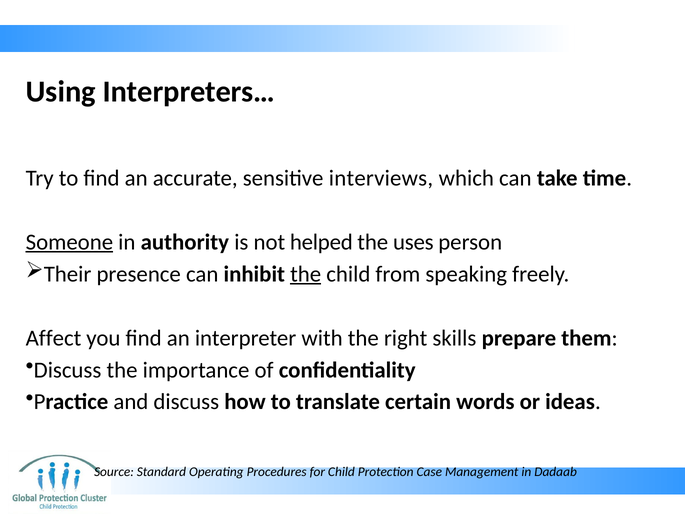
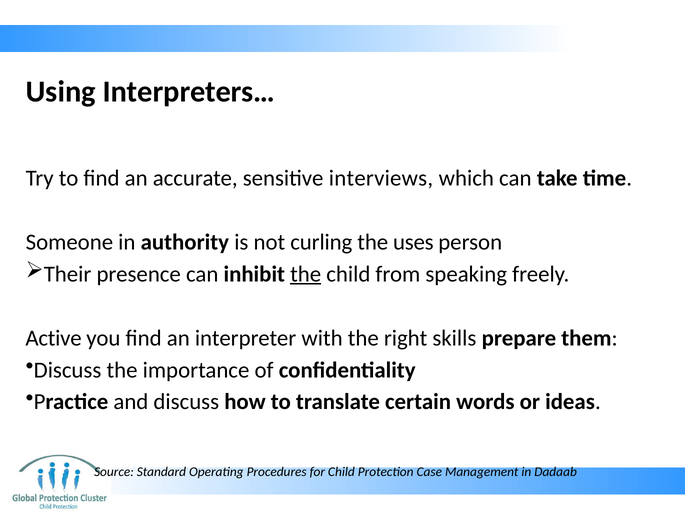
Someone underline: present -> none
helped: helped -> curling
Affect: Affect -> Active
